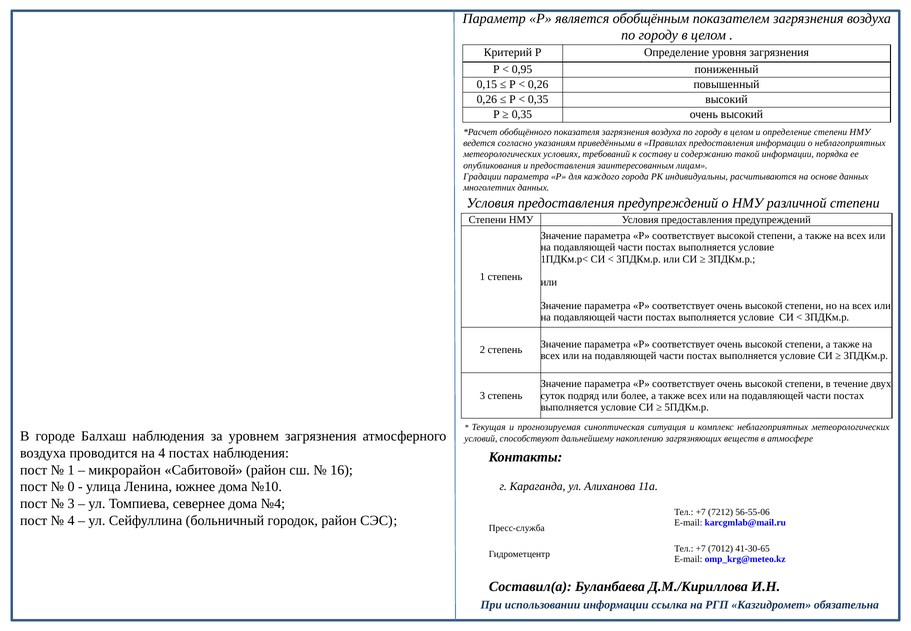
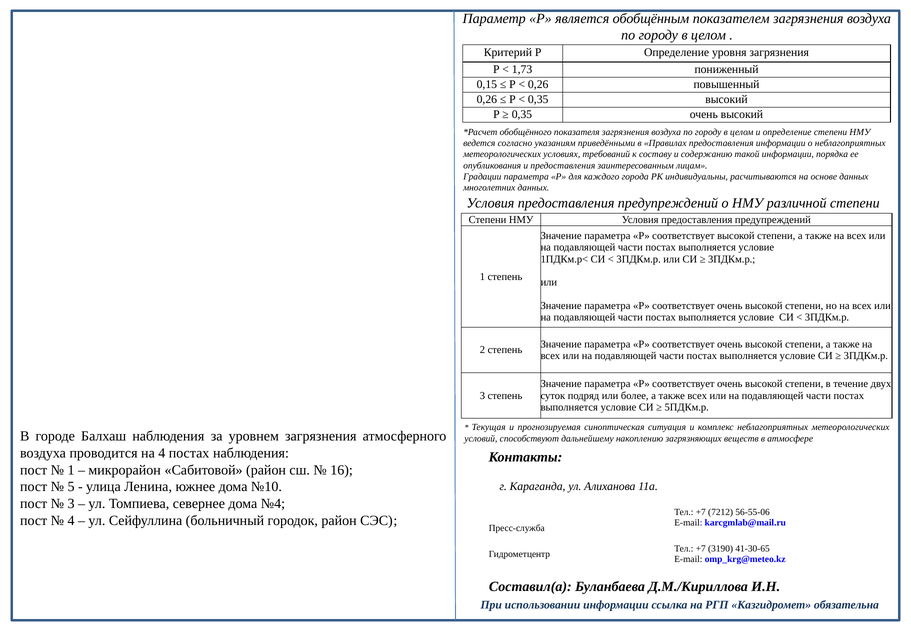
0,95: 0,95 -> 1,73
0: 0 -> 5
7012: 7012 -> 3190
